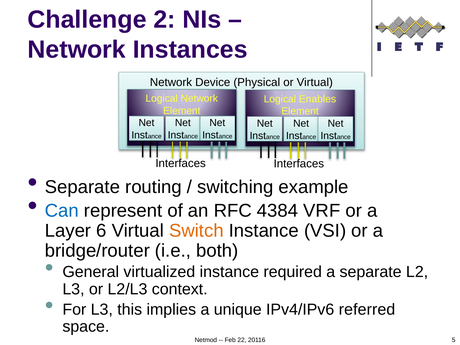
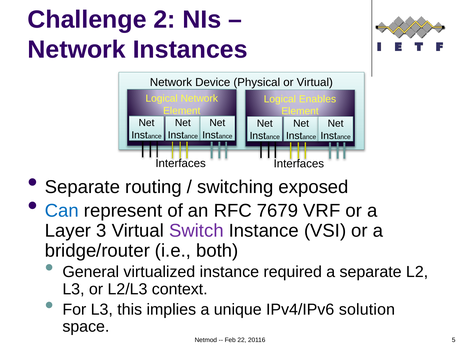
example: example -> exposed
4384: 4384 -> 7679
6: 6 -> 3
Switch colour: orange -> purple
referred: referred -> solution
